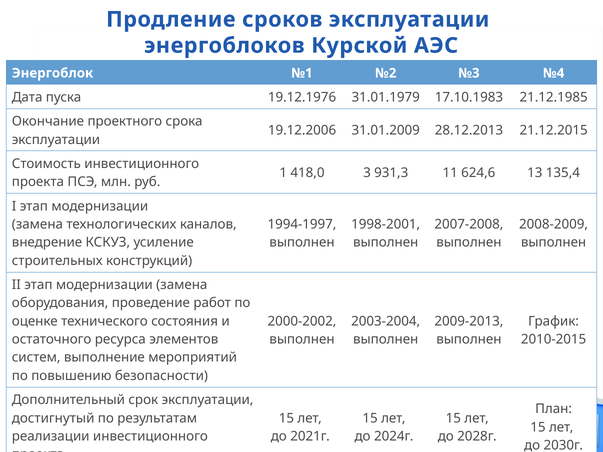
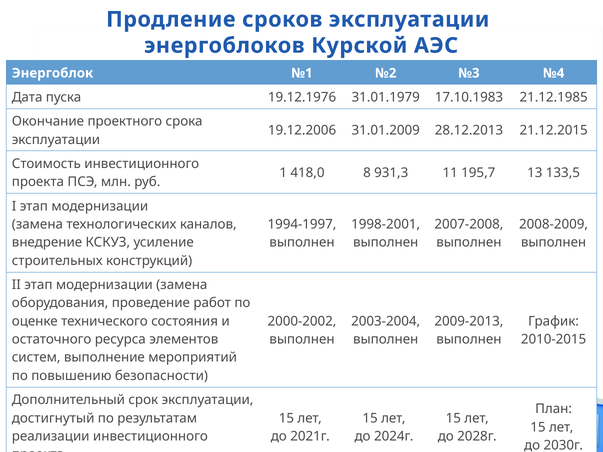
3: 3 -> 8
624,6: 624,6 -> 195,7
135,4: 135,4 -> 133,5
